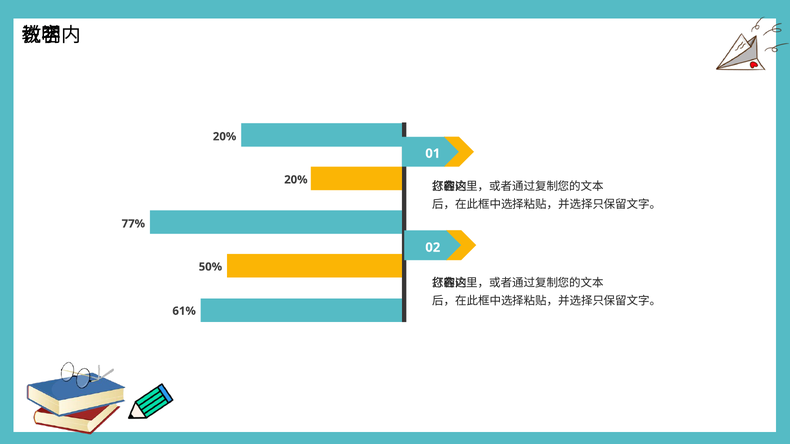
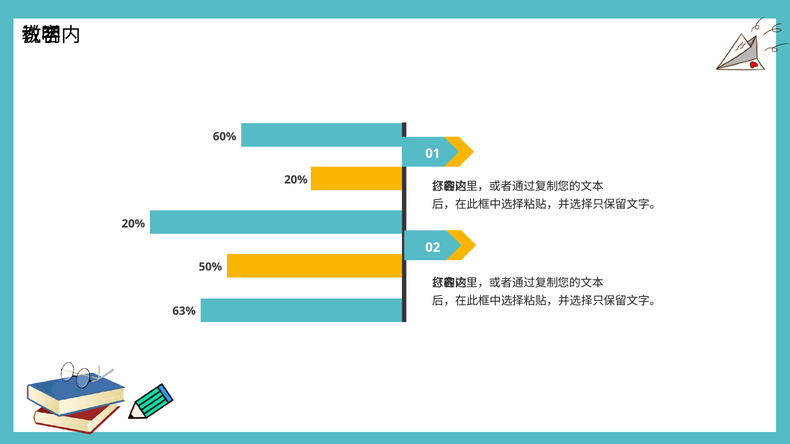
20% at (225, 137): 20% -> 60%
77% at (133, 224): 77% -> 20%
61%: 61% -> 63%
